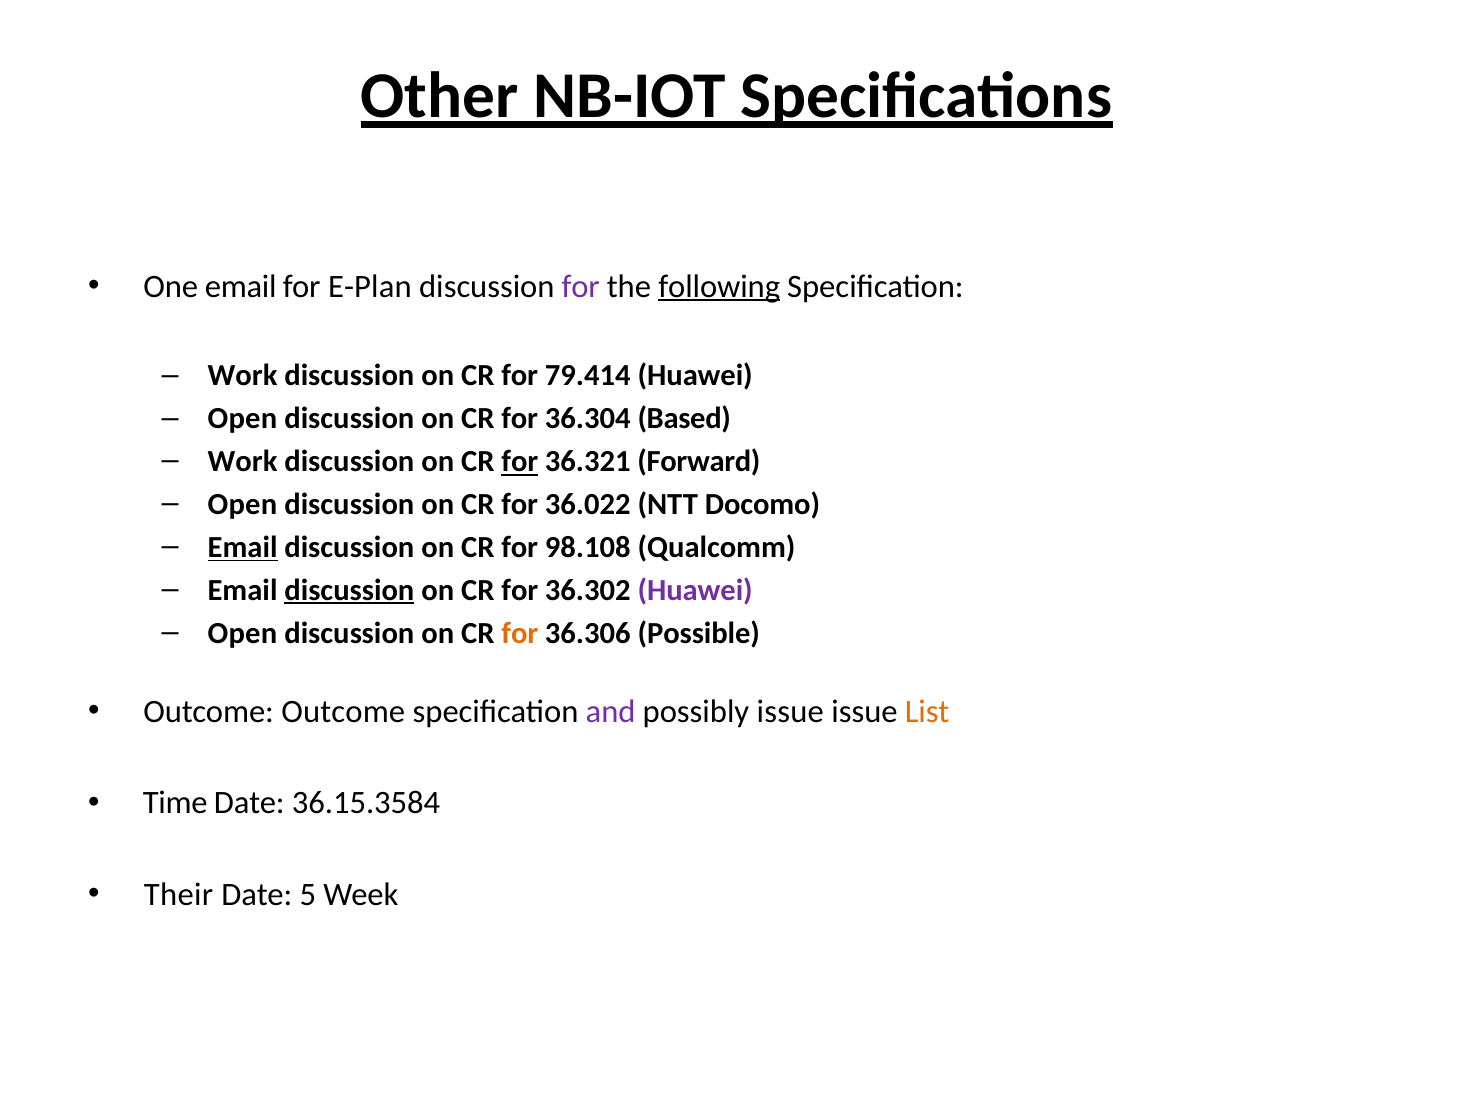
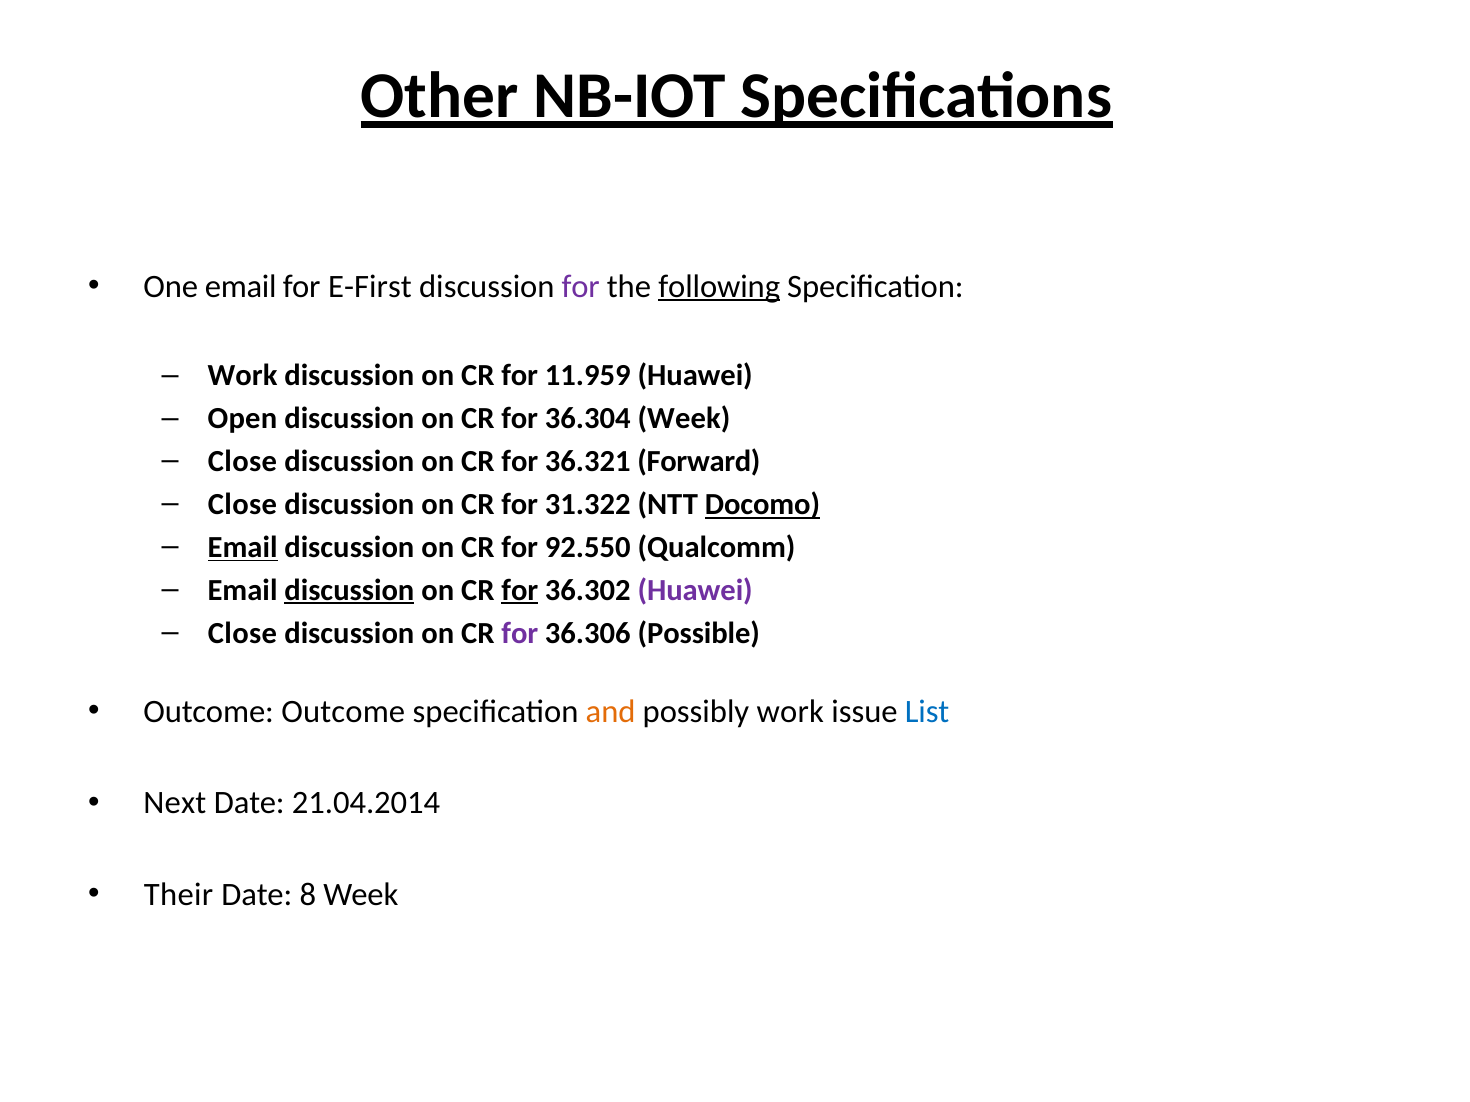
E-Plan: E-Plan -> E-First
79.414: 79.414 -> 11.959
36.304 Based: Based -> Week
Work at (243, 462): Work -> Close
for at (520, 462) underline: present -> none
Open at (242, 505): Open -> Close
36.022: 36.022 -> 31.322
Docomo underline: none -> present
98.108: 98.108 -> 92.550
for at (520, 590) underline: none -> present
Open at (242, 633): Open -> Close
for at (520, 633) colour: orange -> purple
and colour: purple -> orange
possibly issue: issue -> work
List colour: orange -> blue
Time: Time -> Next
36.15.3584: 36.15.3584 -> 21.04.2014
5: 5 -> 8
